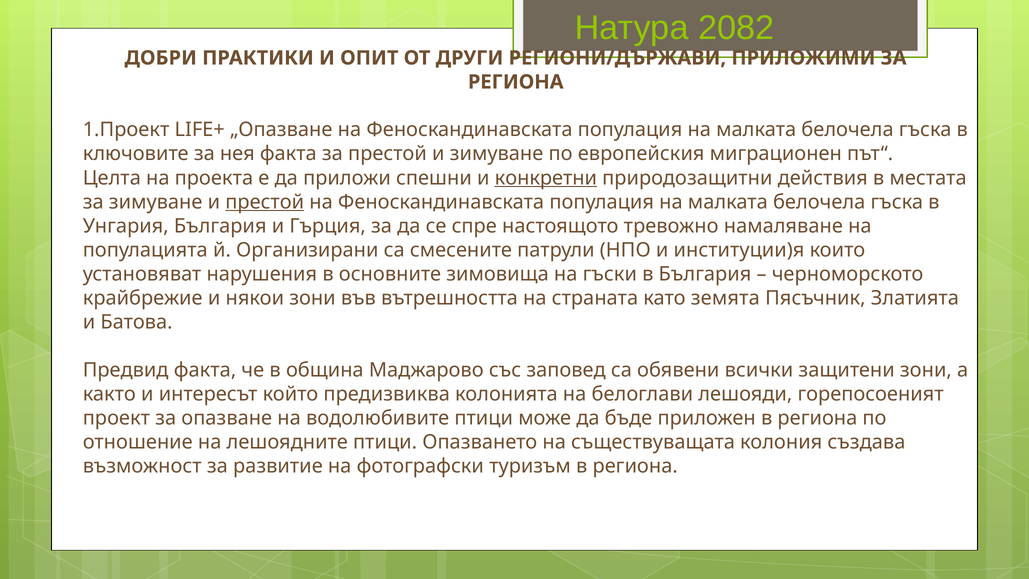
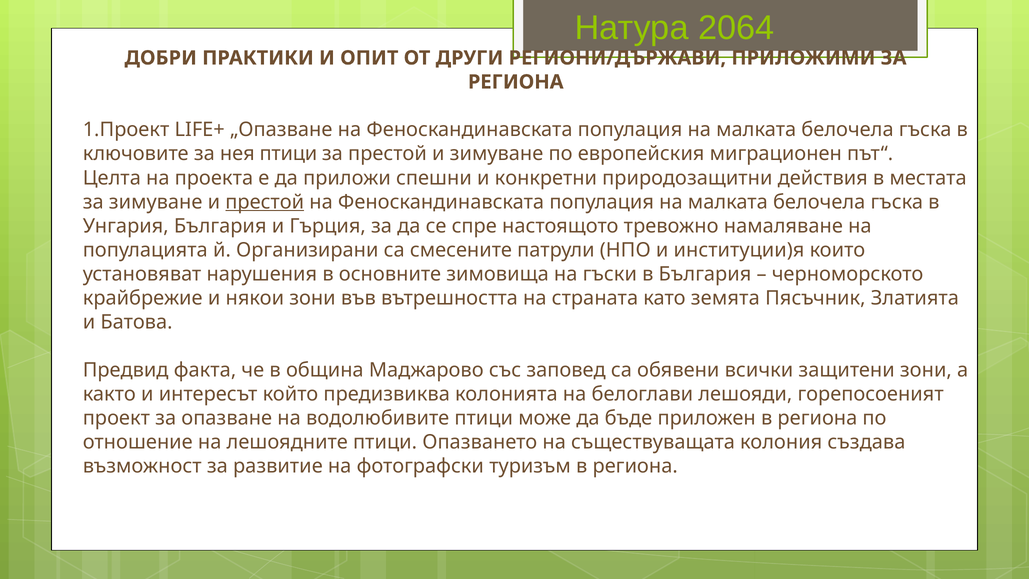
2082: 2082 -> 2064
нея факта: факта -> птици
конкретни underline: present -> none
